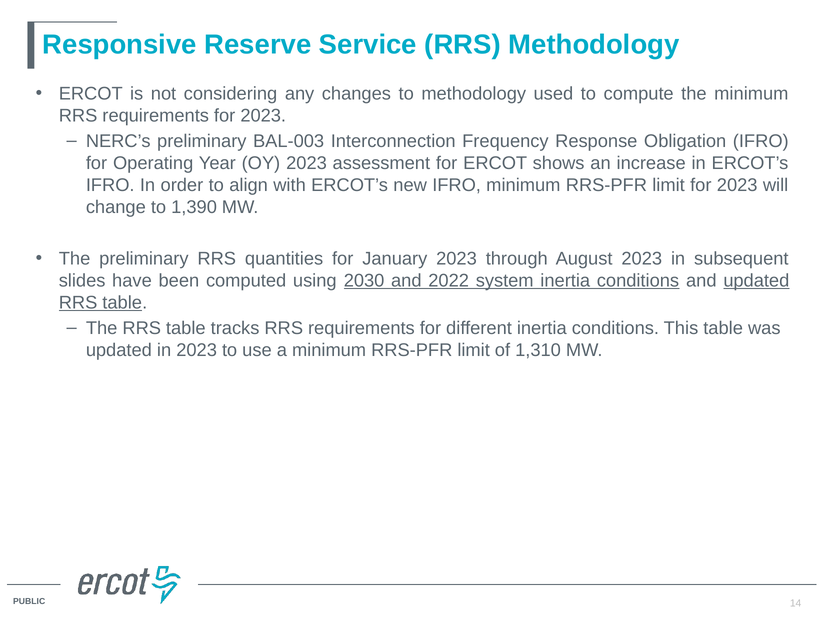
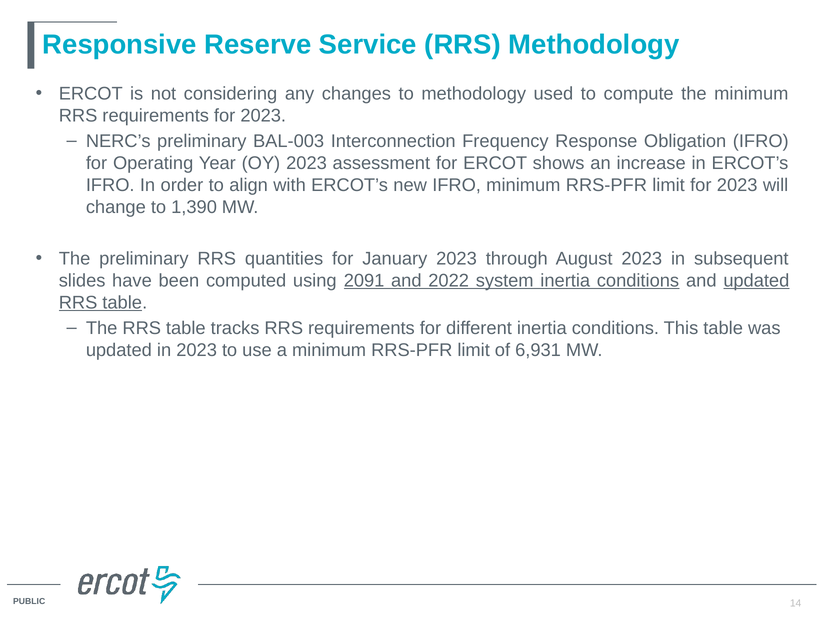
2030: 2030 -> 2091
1,310: 1,310 -> 6,931
